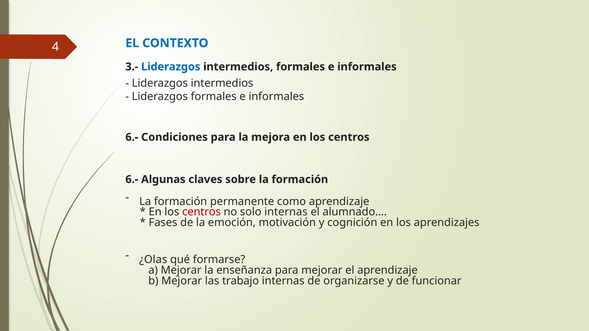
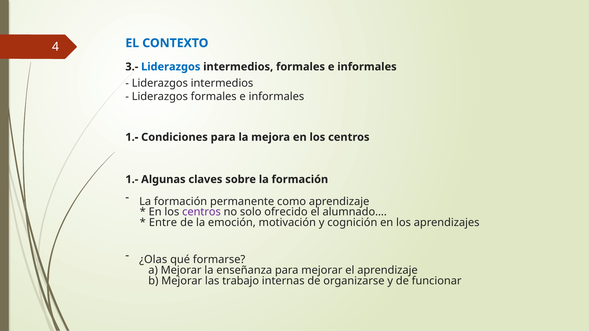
6.- at (132, 137): 6.- -> 1.-
6.- at (132, 180): 6.- -> 1.-
centros at (201, 212) colour: red -> purple
solo internas: internas -> ofrecido
Fases: Fases -> Entre
